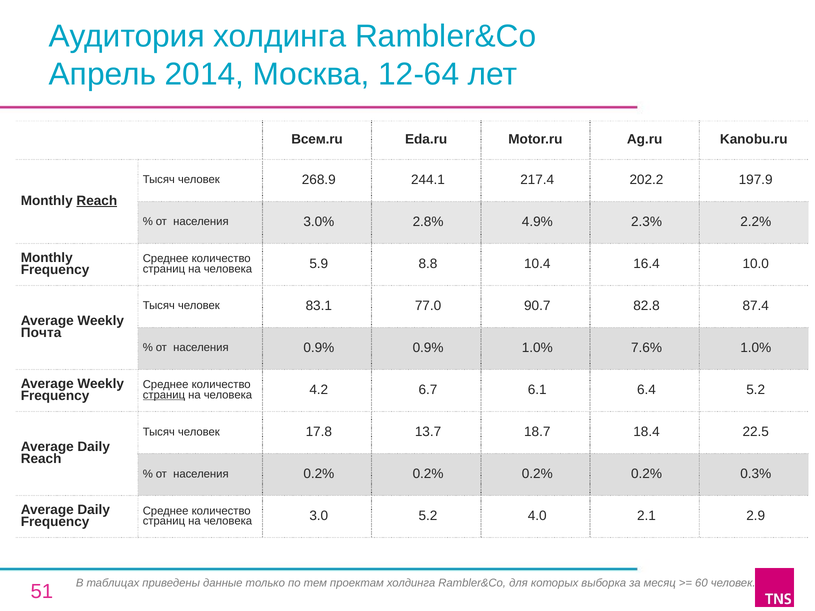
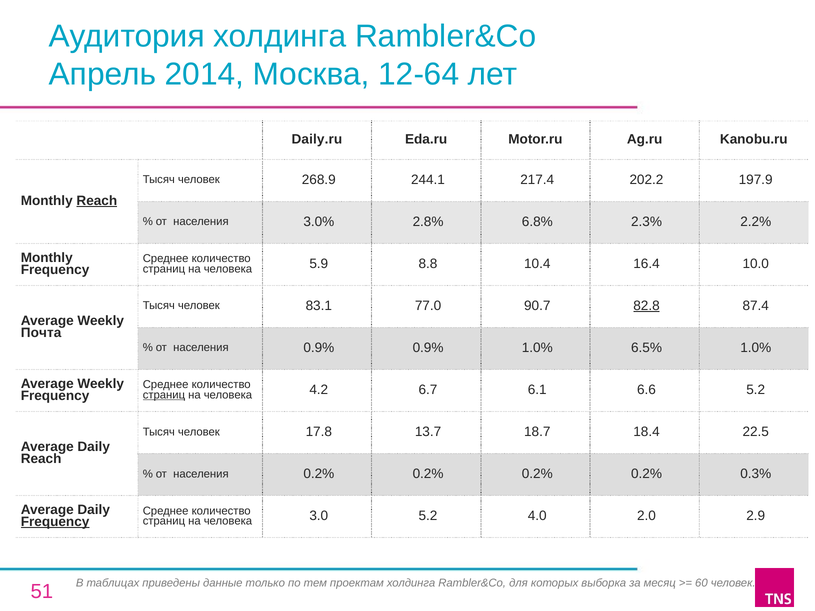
Всем.ru: Всем.ru -> Daily.ru
4.9%: 4.9% -> 6.8%
82.8 underline: none -> present
7.6%: 7.6% -> 6.5%
6.4: 6.4 -> 6.6
Frequency at (55, 522) underline: none -> present
2.1: 2.1 -> 2.0
